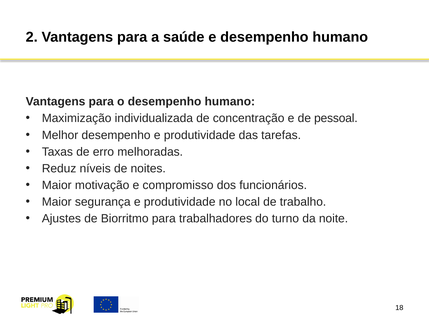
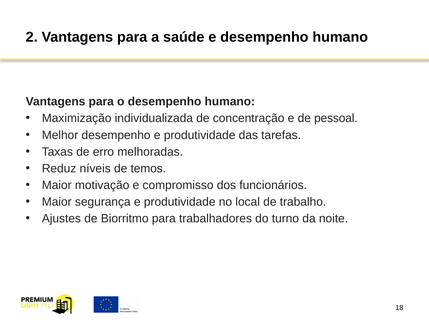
noites: noites -> temos
